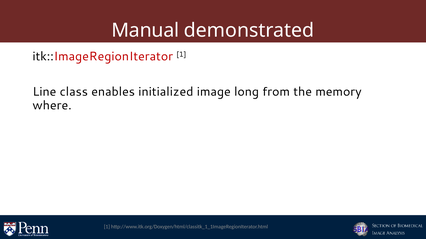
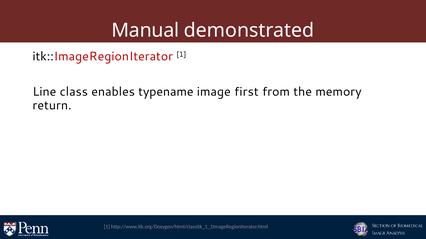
initialized: initialized -> typename
long: long -> first
where: where -> return
